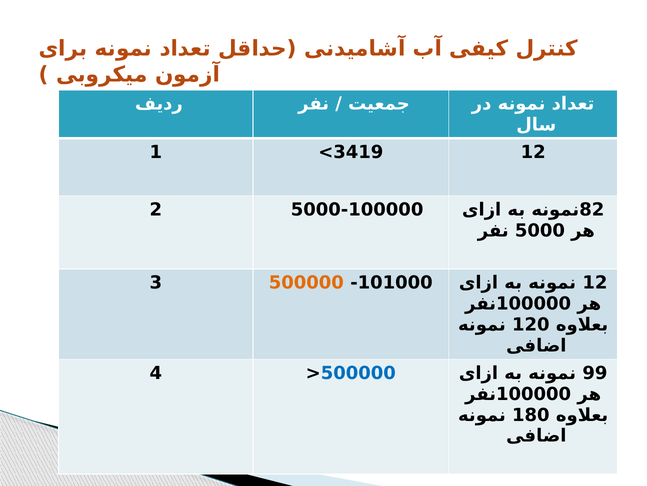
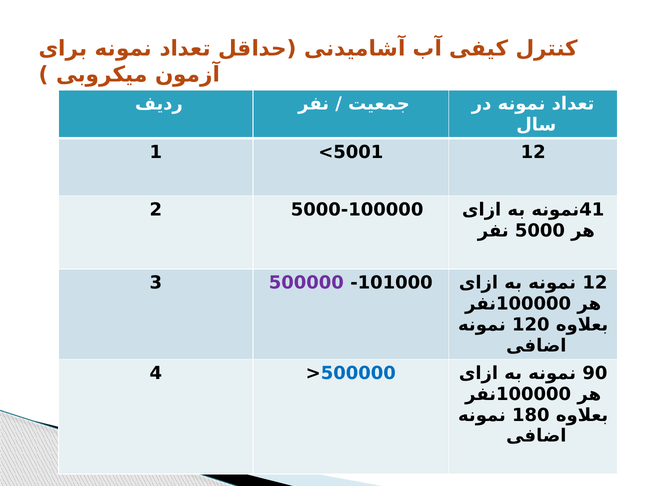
3419: 3419 -> 5001
82: 82 -> 41
500000 at (306, 282) colour: orange -> purple
99: 99 -> 90
